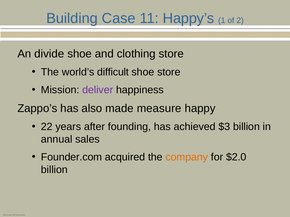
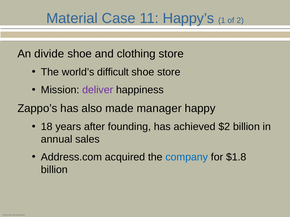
Building: Building -> Material
measure: measure -> manager
22: 22 -> 18
$3: $3 -> $2
Founder.com: Founder.com -> Address.com
company colour: orange -> blue
$2.0: $2.0 -> $1.8
